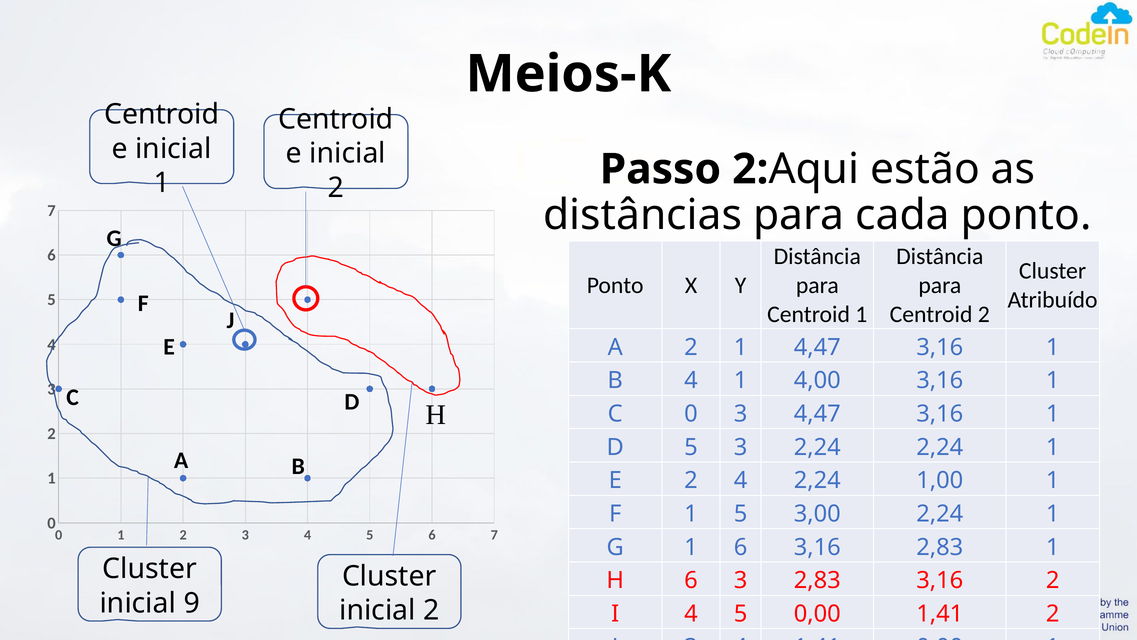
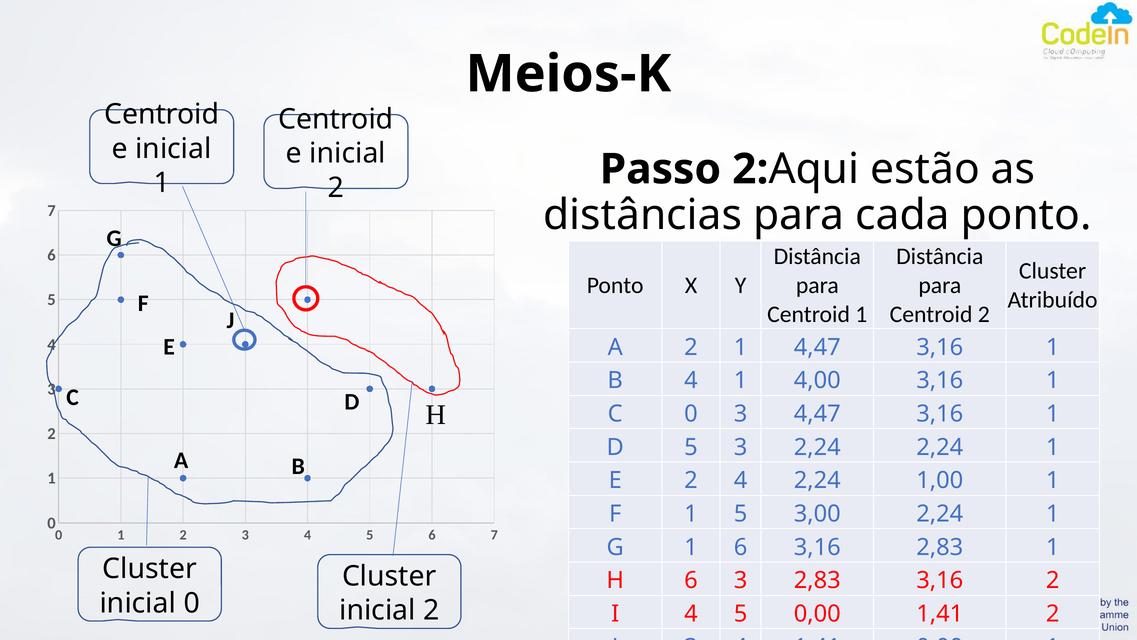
inicial 9: 9 -> 0
